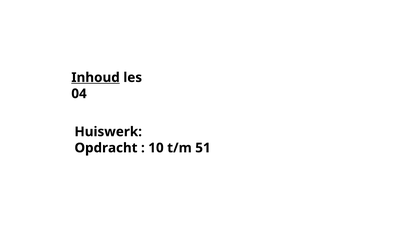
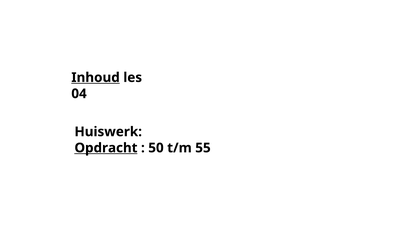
Opdracht underline: none -> present
10: 10 -> 50
51: 51 -> 55
